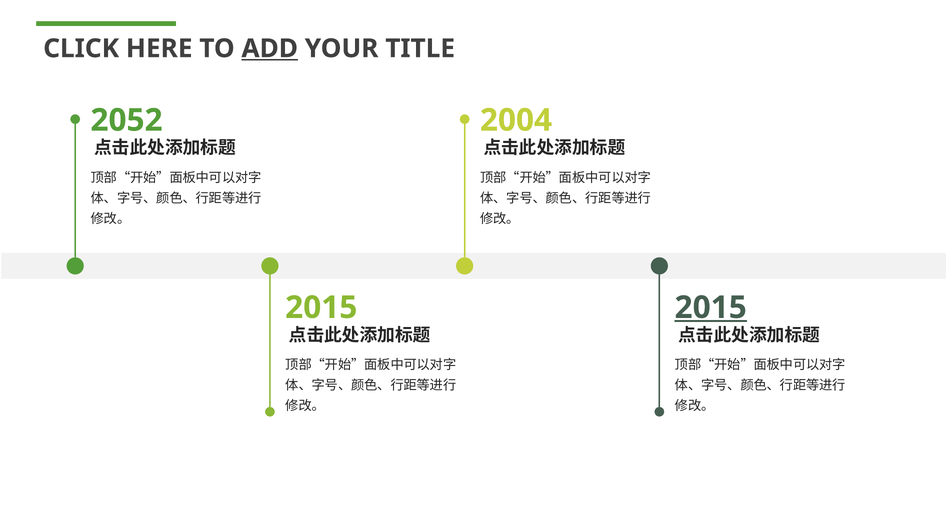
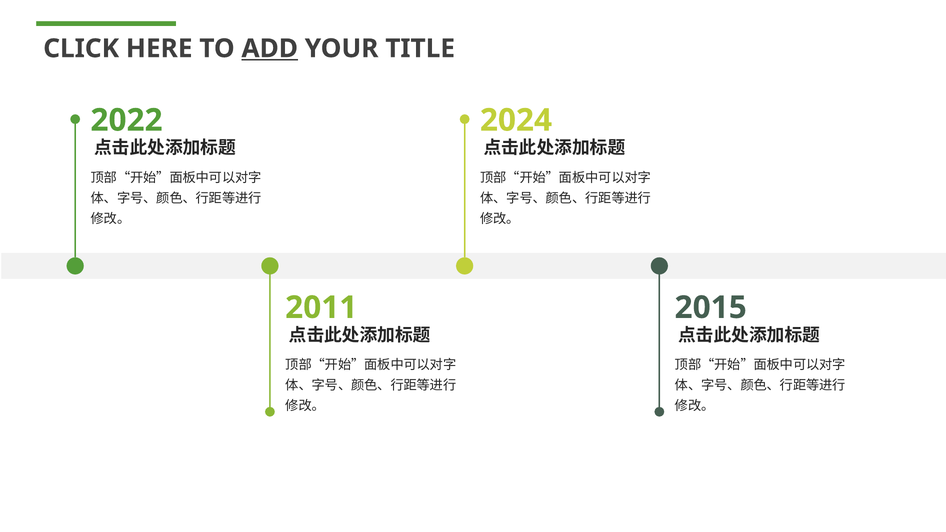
2052: 2052 -> 2022
2004: 2004 -> 2024
2015 at (321, 308): 2015 -> 2011
2015 at (711, 308) underline: present -> none
